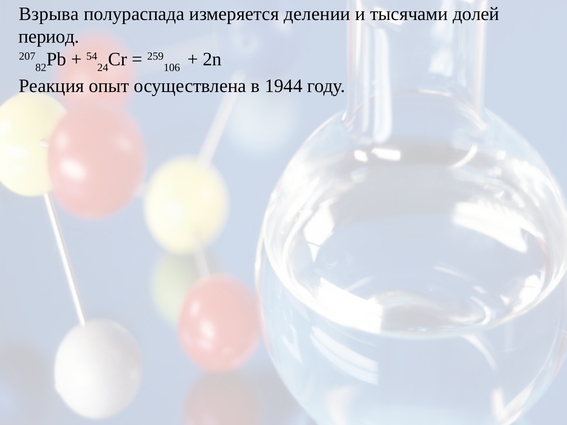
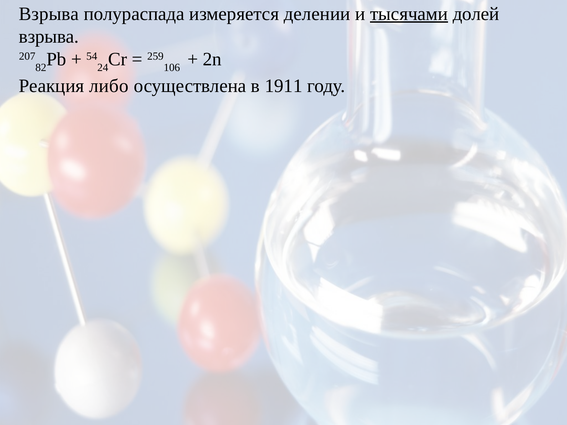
тысячами underline: none -> present
период at (49, 37): период -> взрыва
опыт: опыт -> либо
1944: 1944 -> 1911
